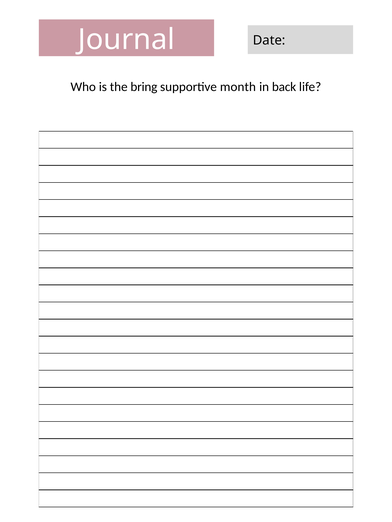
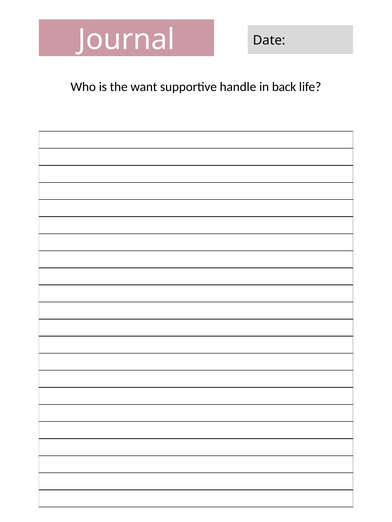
bring: bring -> want
month: month -> handle
